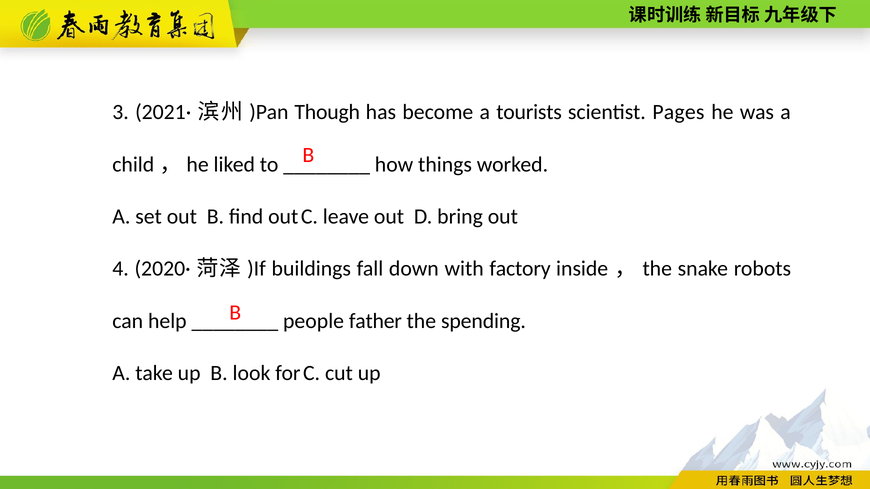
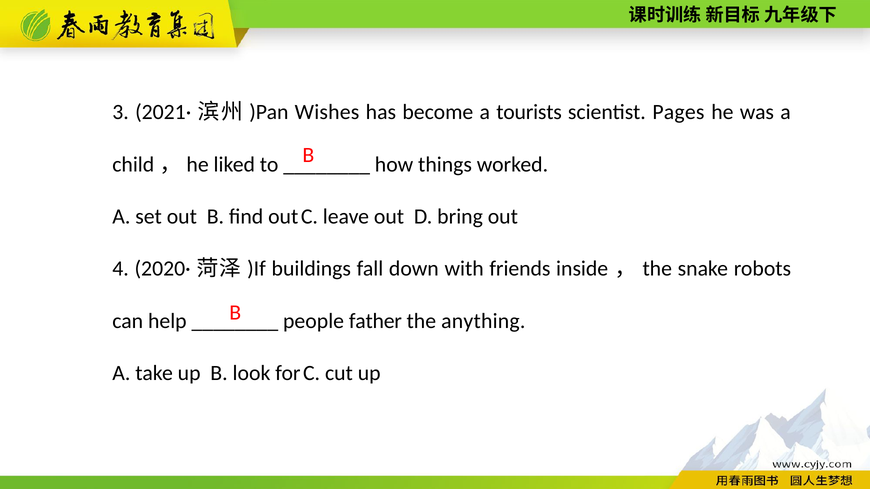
Though: Though -> Wishes
factory: factory -> friends
spending: spending -> anything
